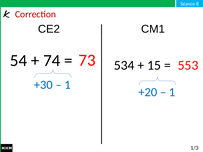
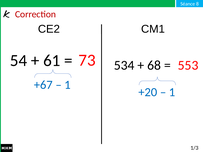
74: 74 -> 61
15: 15 -> 68
+30: +30 -> +67
